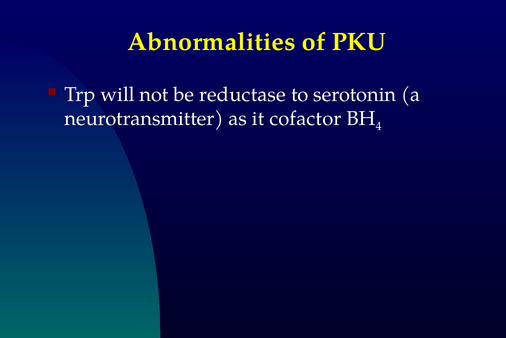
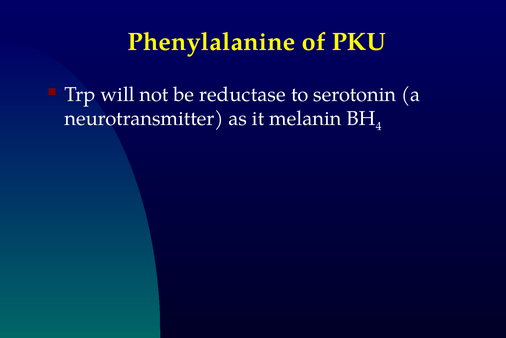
Abnormalities: Abnormalities -> Phenylalanine
cofactor: cofactor -> melanin
